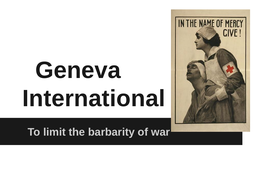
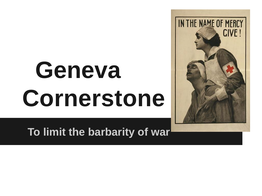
International: International -> Cornerstone
